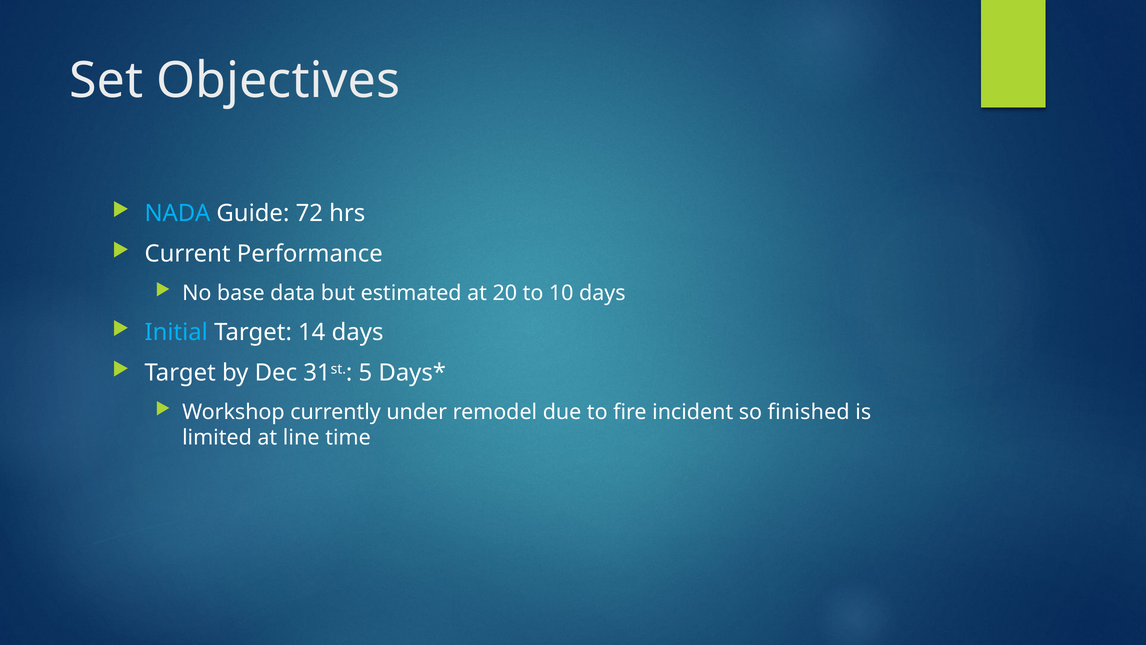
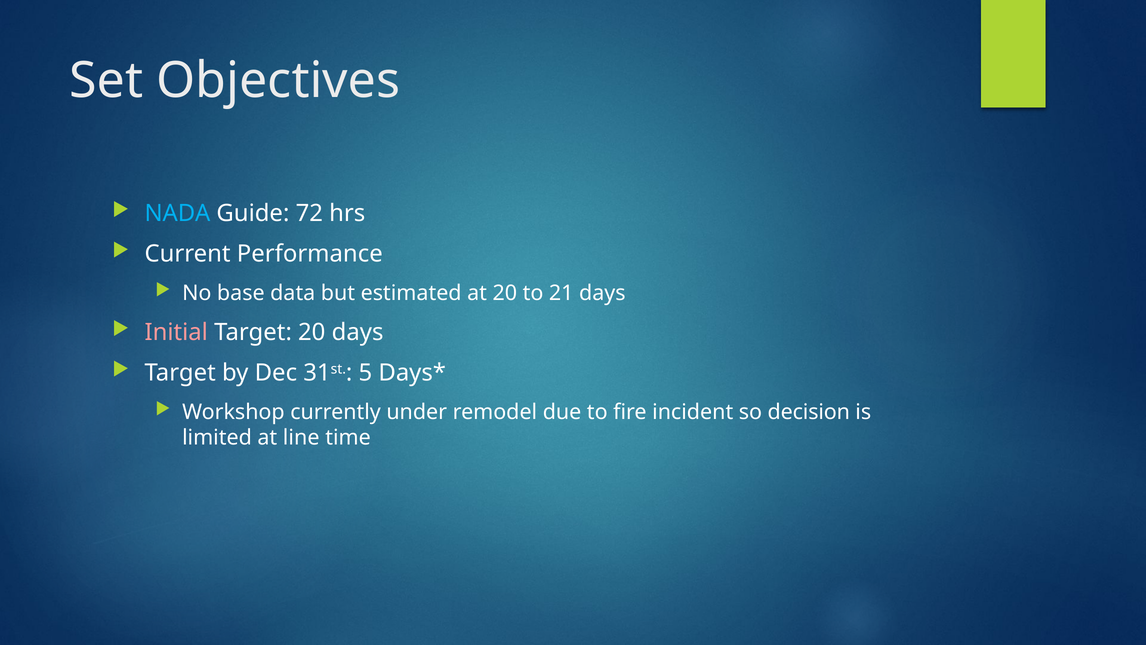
10: 10 -> 21
Initial colour: light blue -> pink
Target 14: 14 -> 20
finished: finished -> decision
